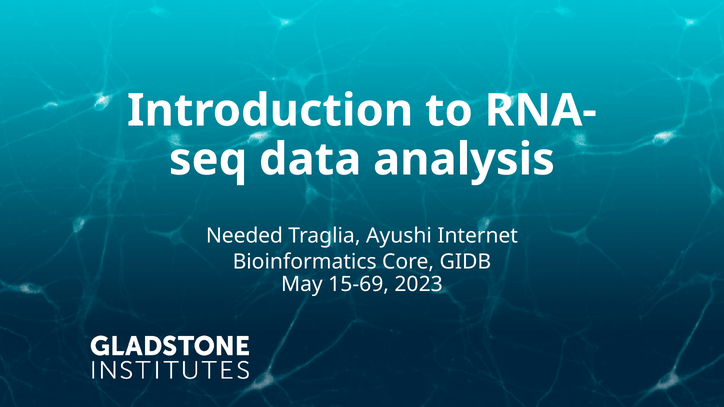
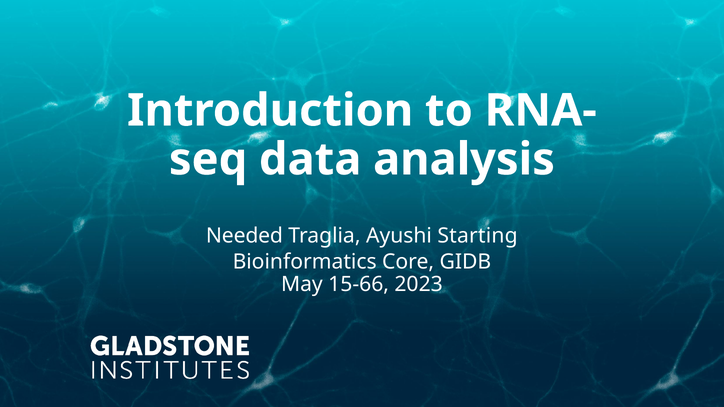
Internet: Internet -> Starting
15-69: 15-69 -> 15-66
